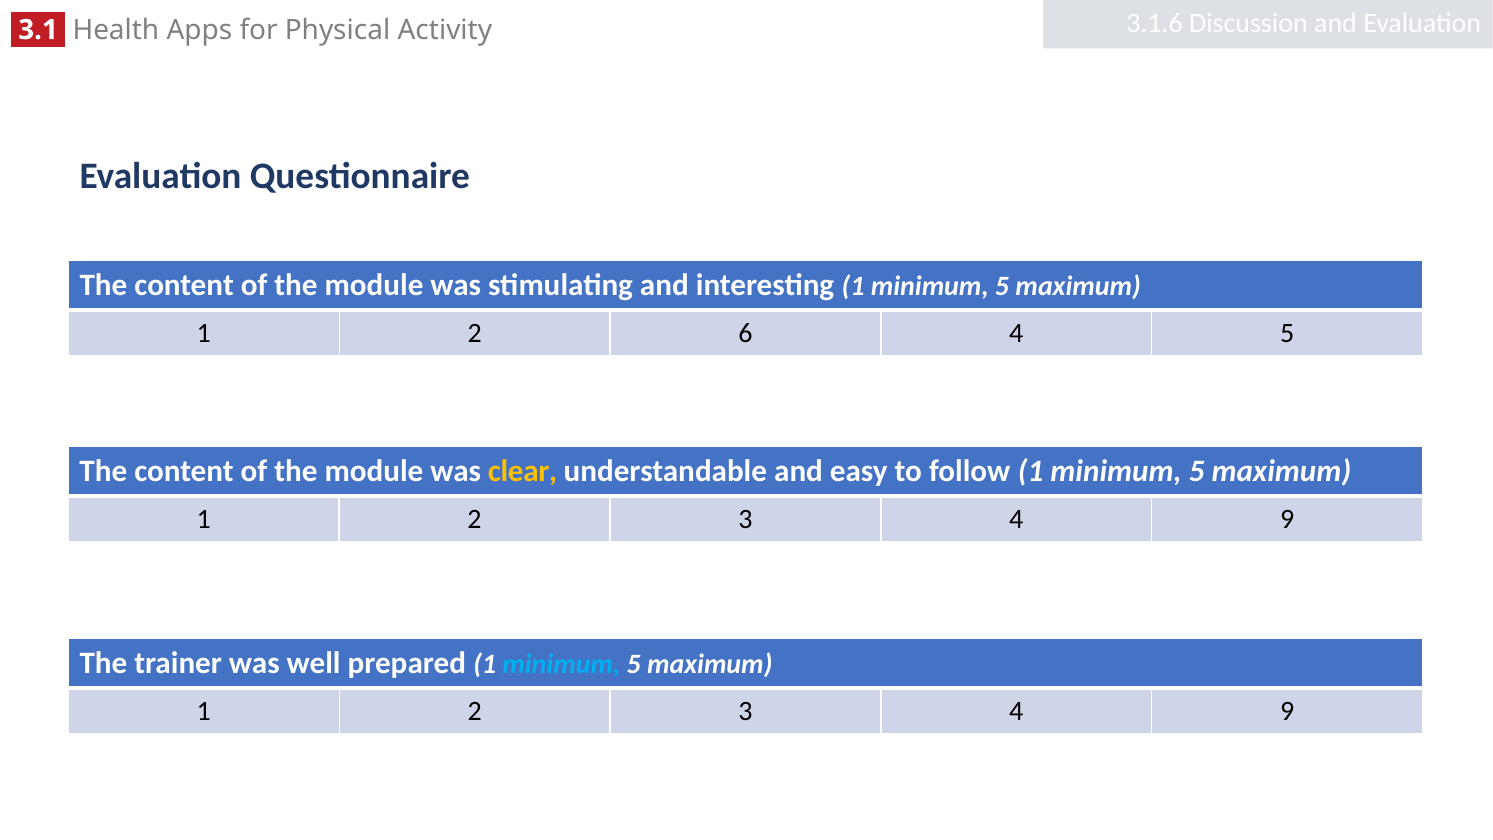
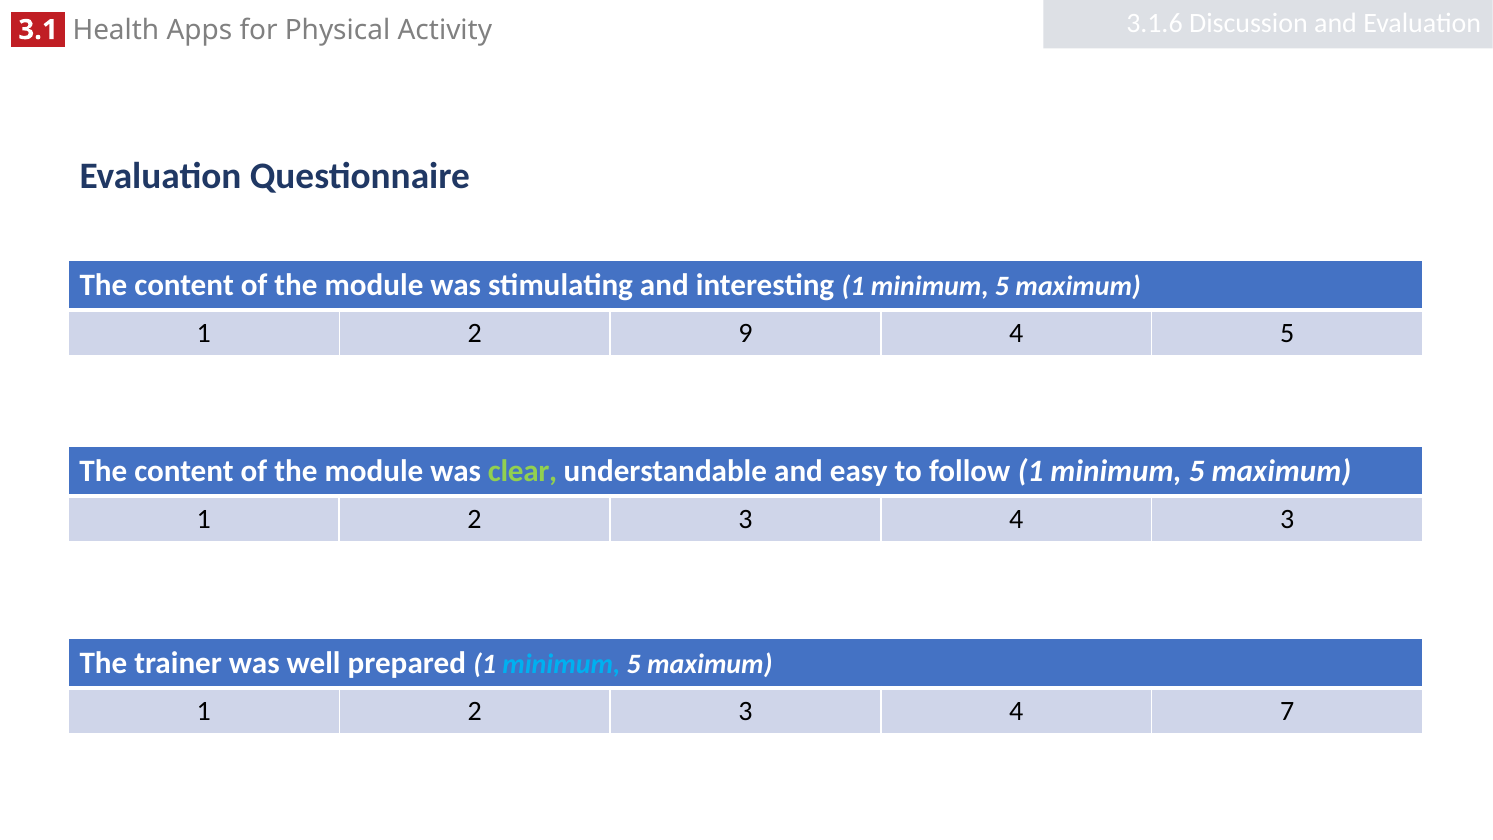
6: 6 -> 9
clear colour: yellow -> light green
9 at (1287, 519): 9 -> 3
9 at (1287, 711): 9 -> 7
